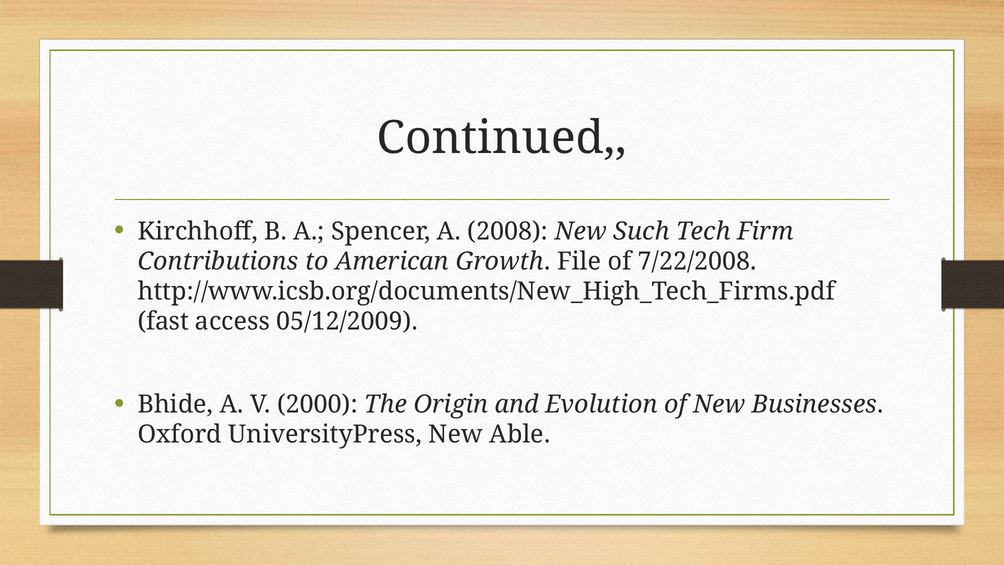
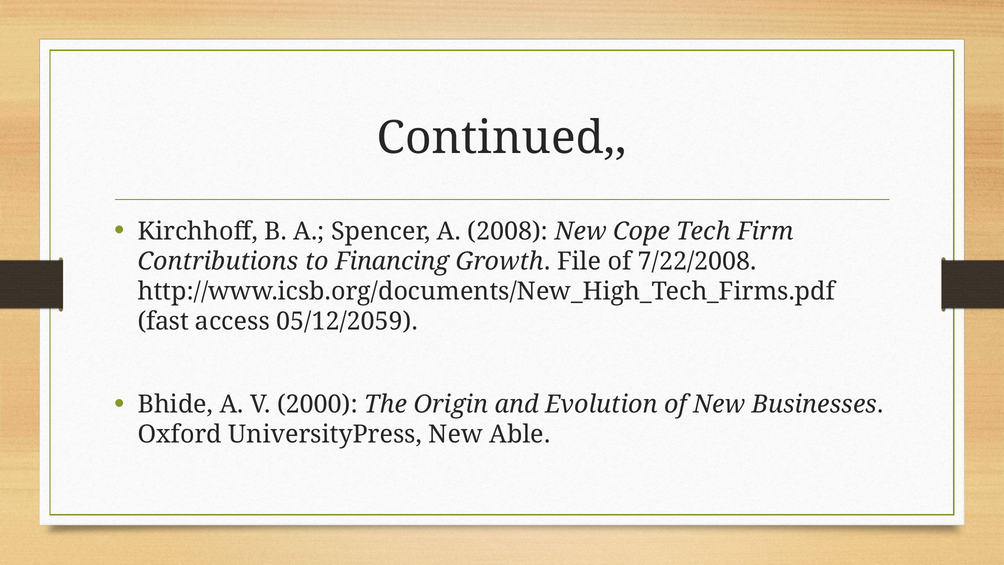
Such: Such -> Cope
American: American -> Financing
05/12/2009: 05/12/2009 -> 05/12/2059
